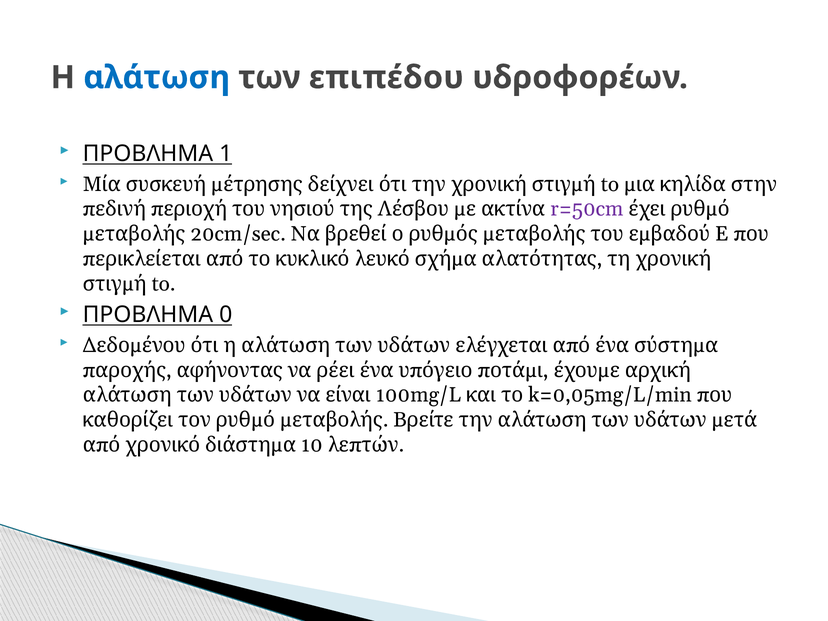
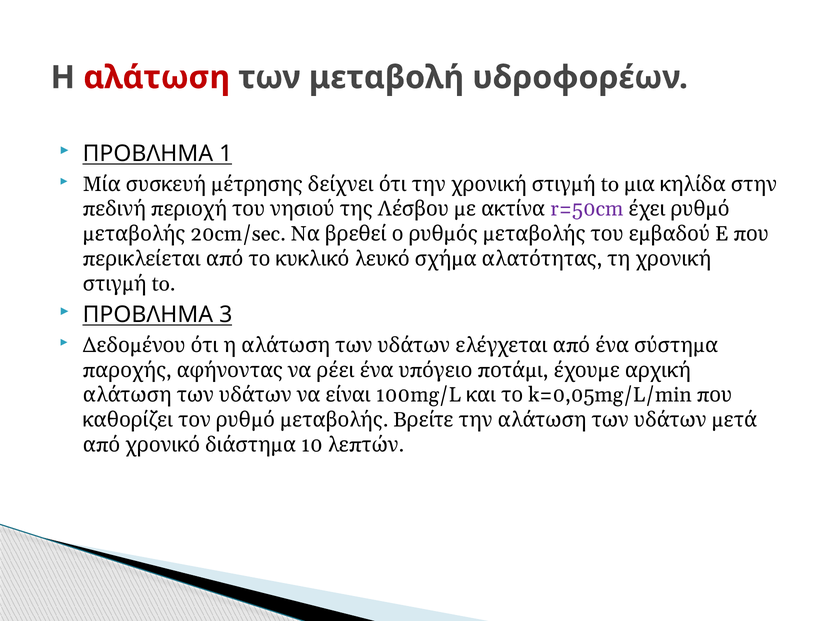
αλάτωση colour: blue -> red
επιπέδου: επιπέδου -> μεταβολή
0: 0 -> 3
